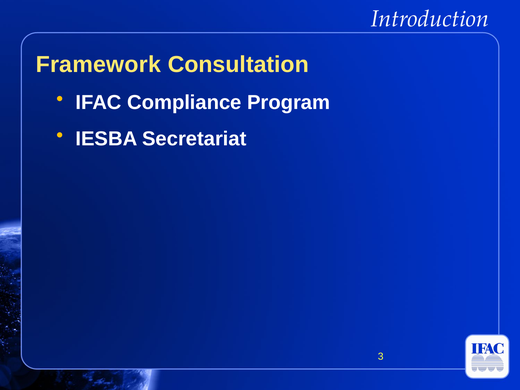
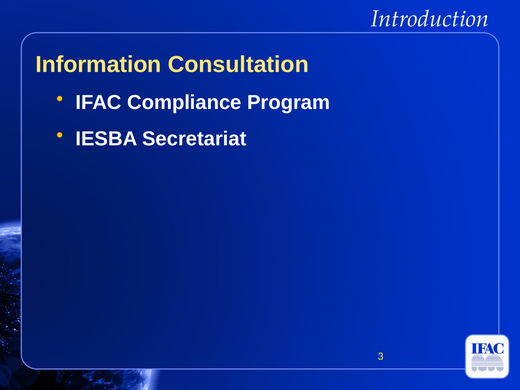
Framework: Framework -> Information
